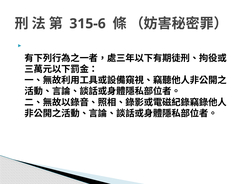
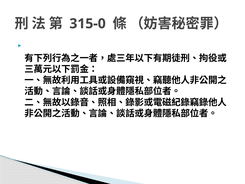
315-6: 315-6 -> 315-0
